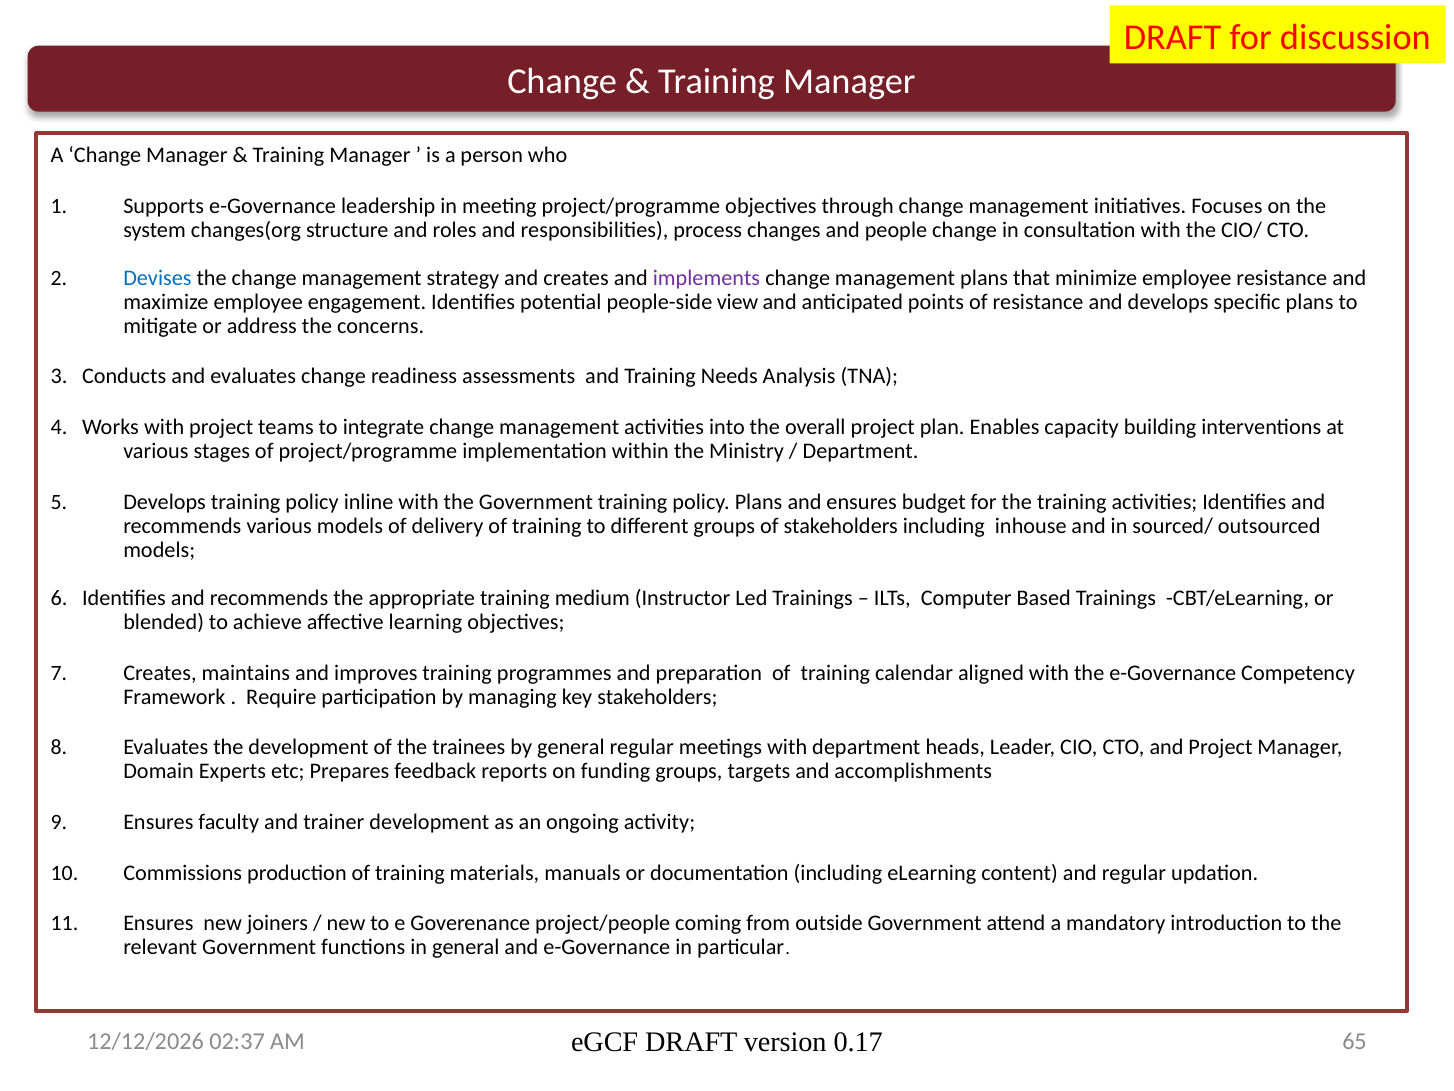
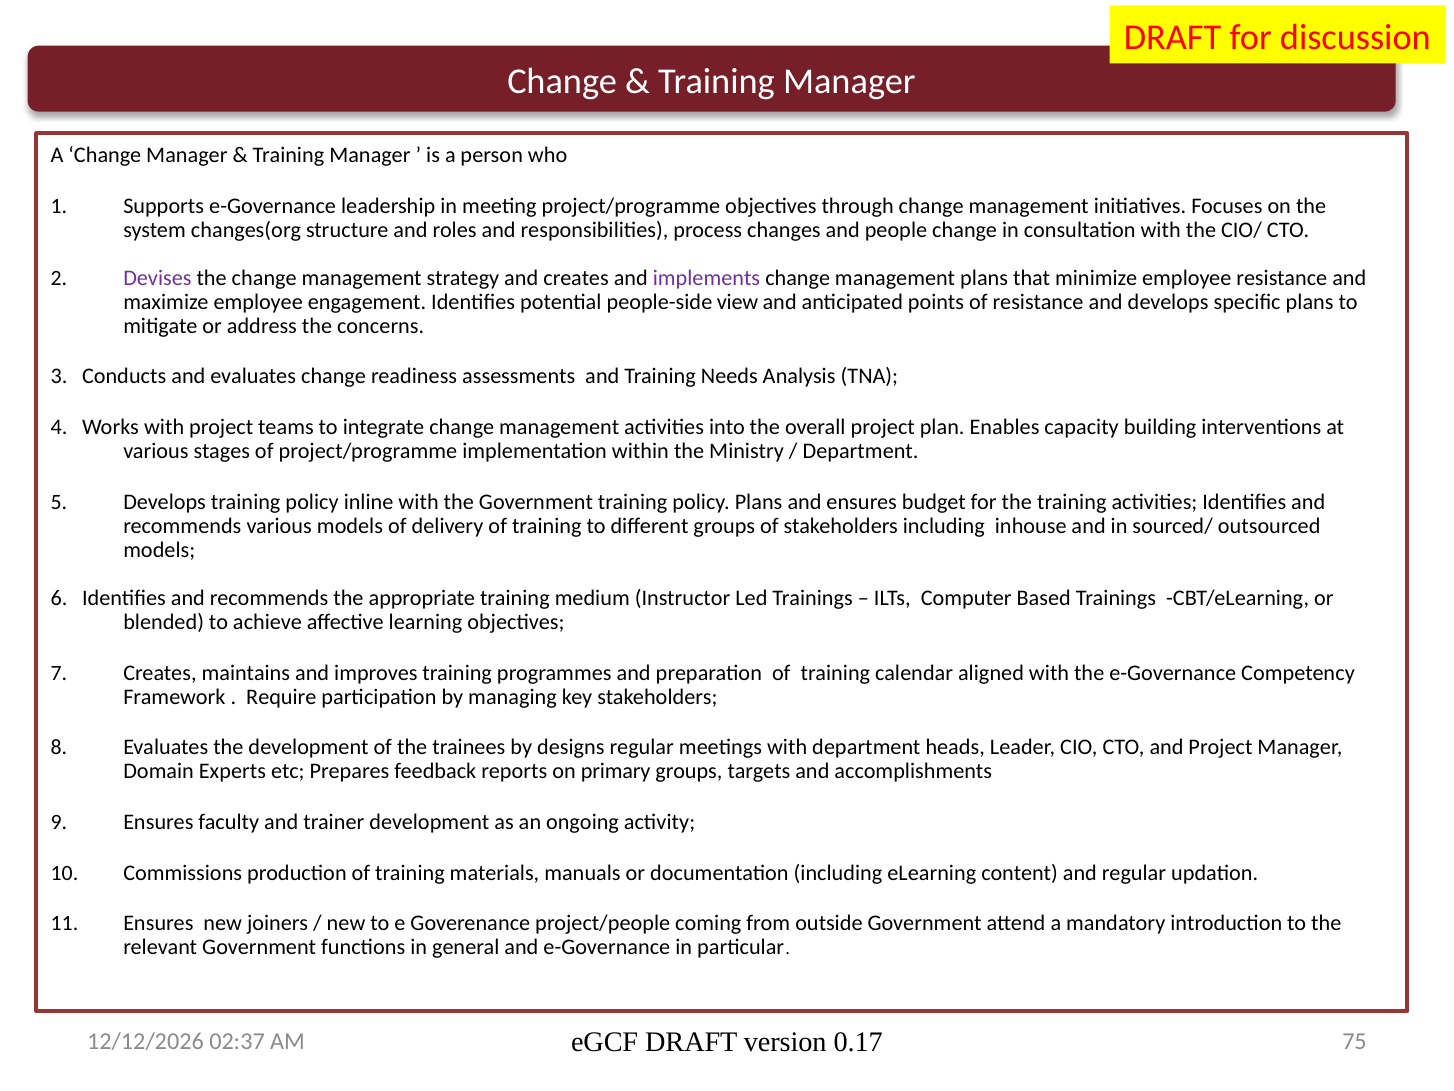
Devises colour: blue -> purple
by general: general -> designs
funding: funding -> primary
65: 65 -> 75
